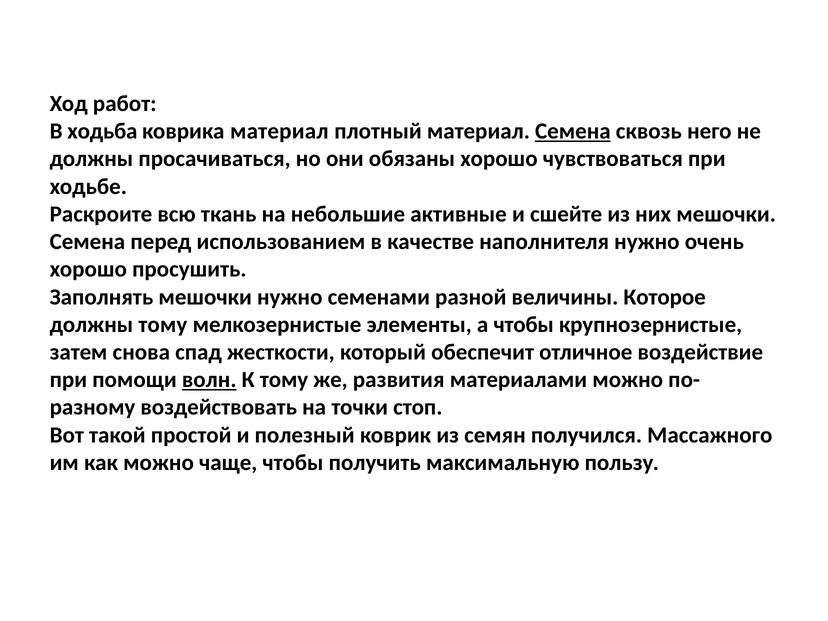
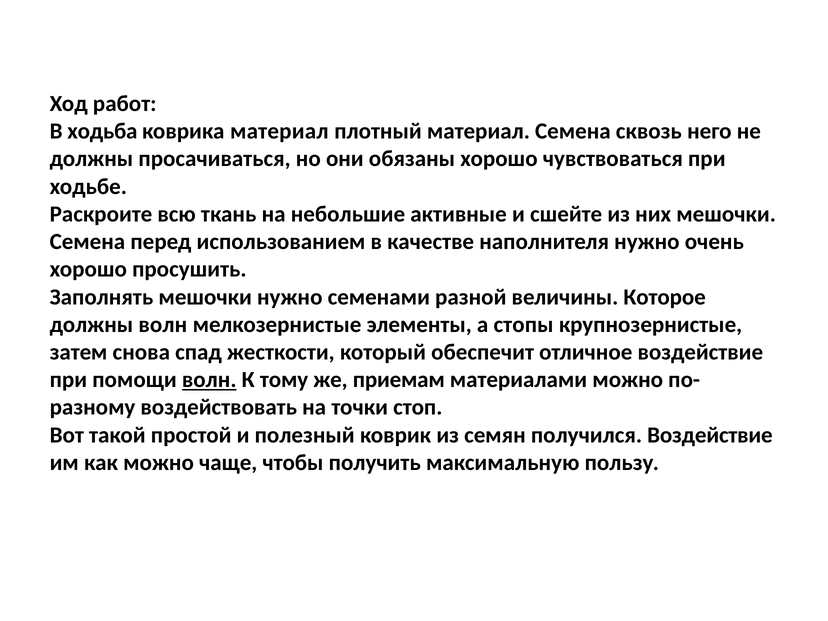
Семена at (573, 131) underline: present -> none
должны тому: тому -> волн
а чтобы: чтобы -> стопы
развития: развития -> приемам
получился Массажного: Массажного -> Воздействие
